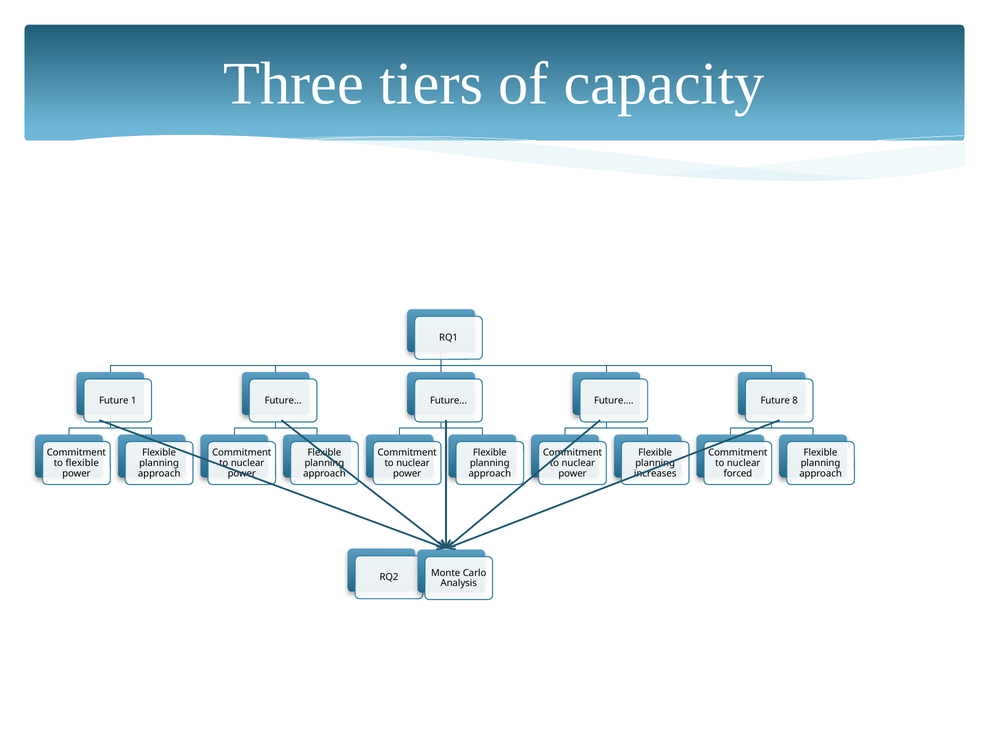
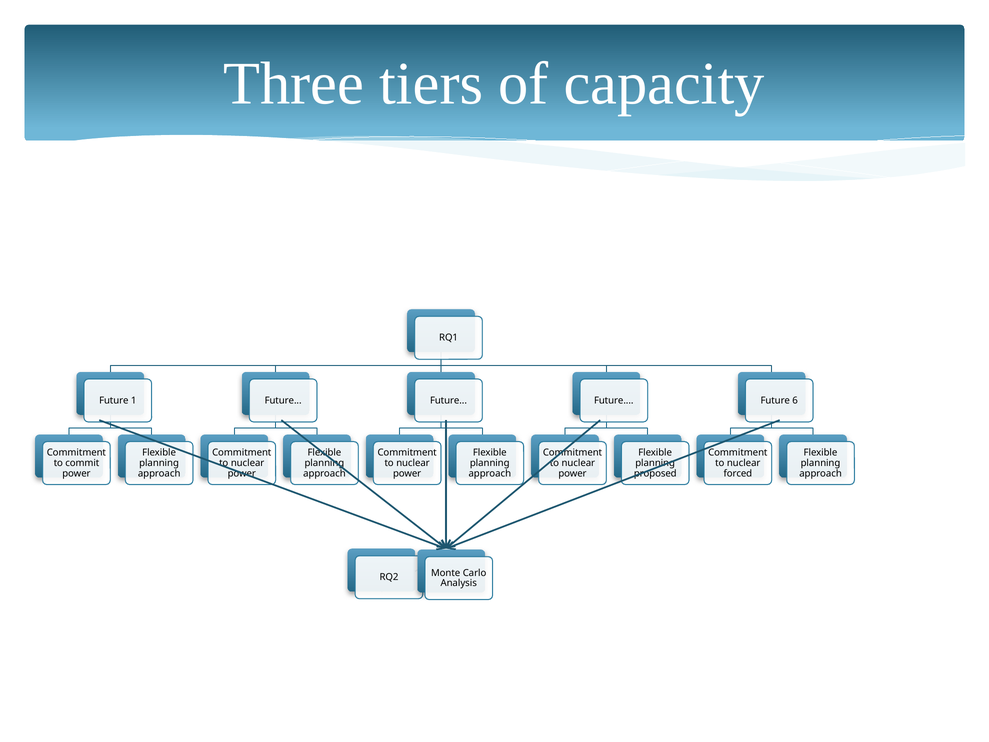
8: 8 -> 6
to flexible: flexible -> commit
increases: increases -> proposed
